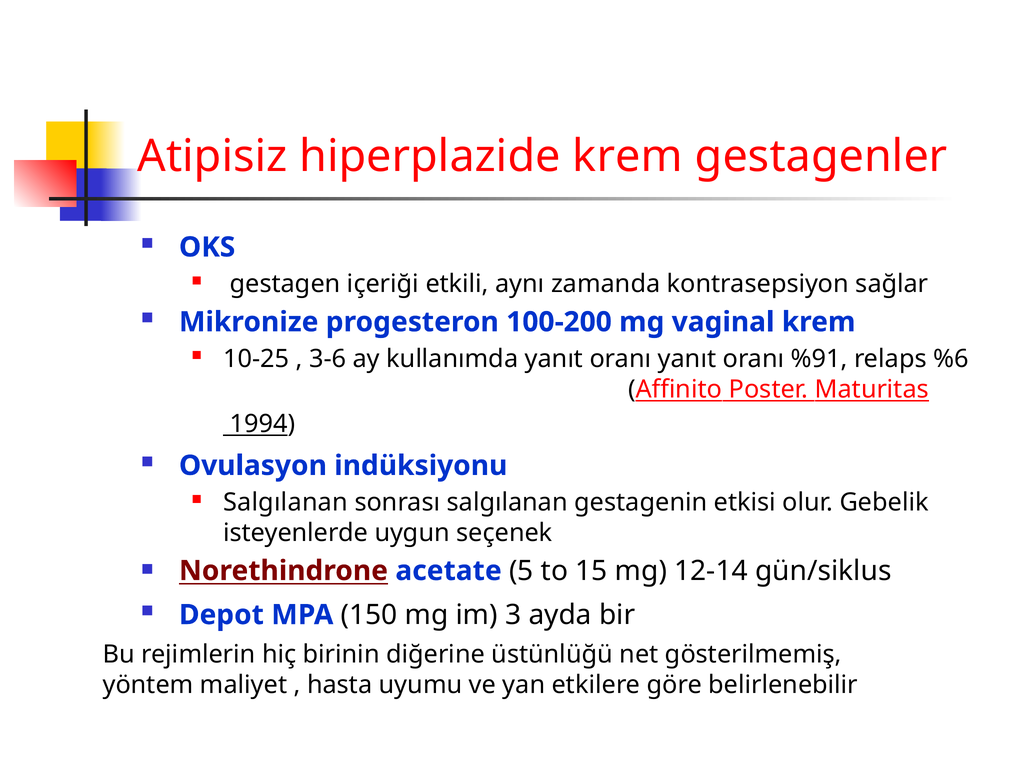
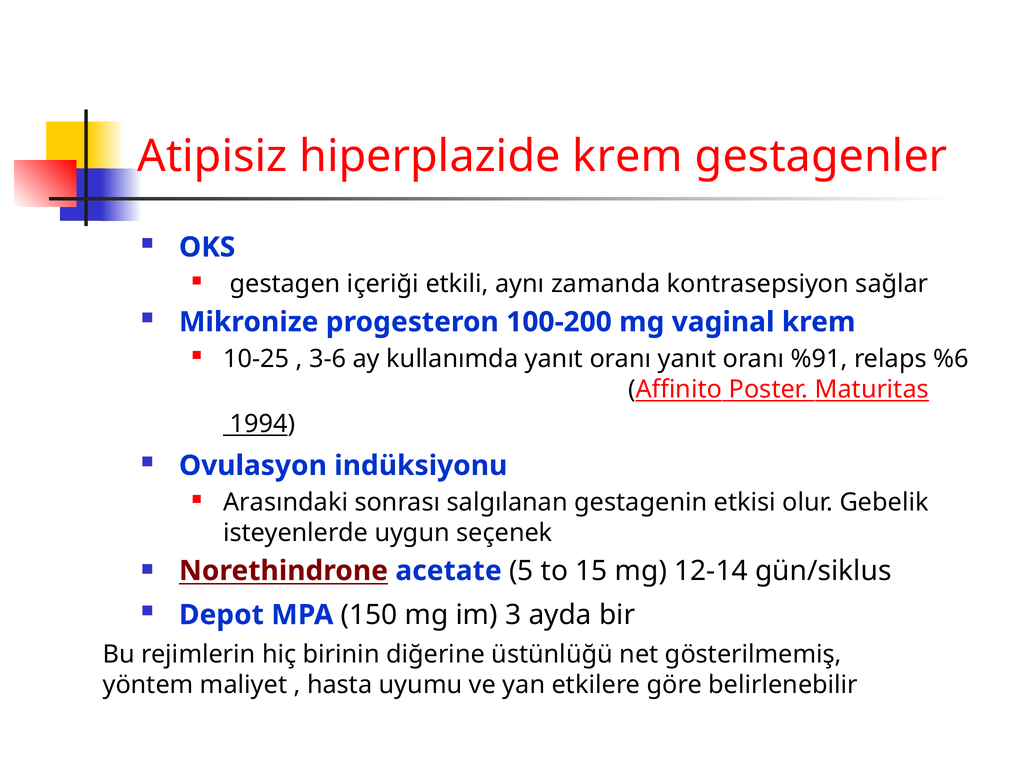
Salgılanan at (286, 503): Salgılanan -> Arasındaki
